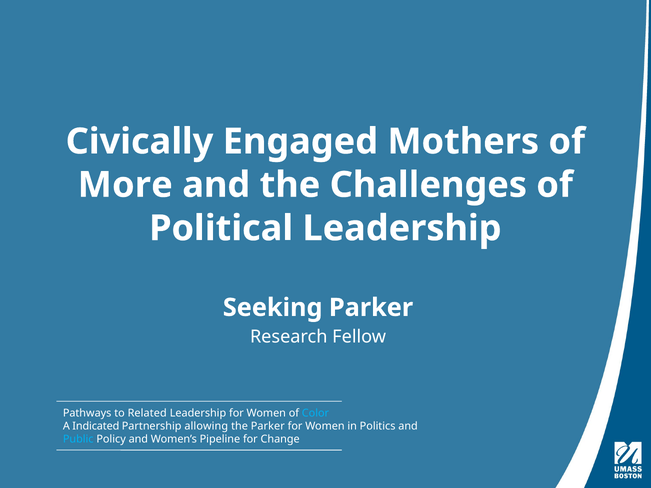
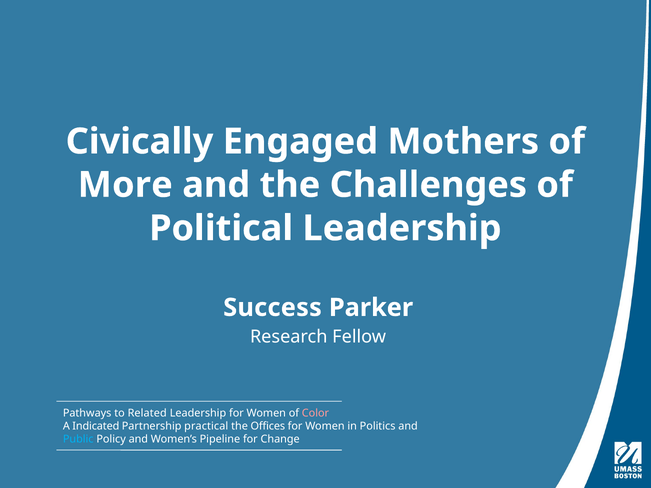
Seeking: Seeking -> Success
Color colour: light blue -> pink
allowing: allowing -> practical
the Parker: Parker -> Offices
